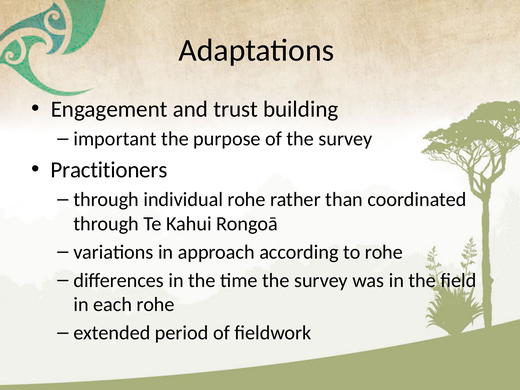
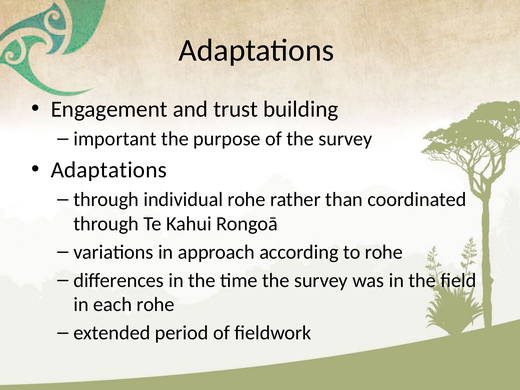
Practitioners at (109, 170): Practitioners -> Adaptations
